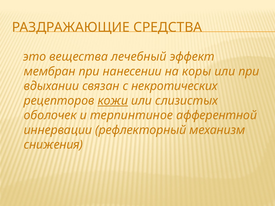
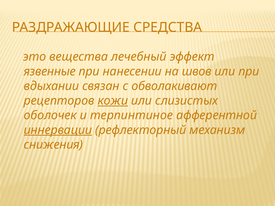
мембран: мембран -> язвенные
коры: коры -> швов
некротических: некротических -> обволакивают
иннервации underline: none -> present
